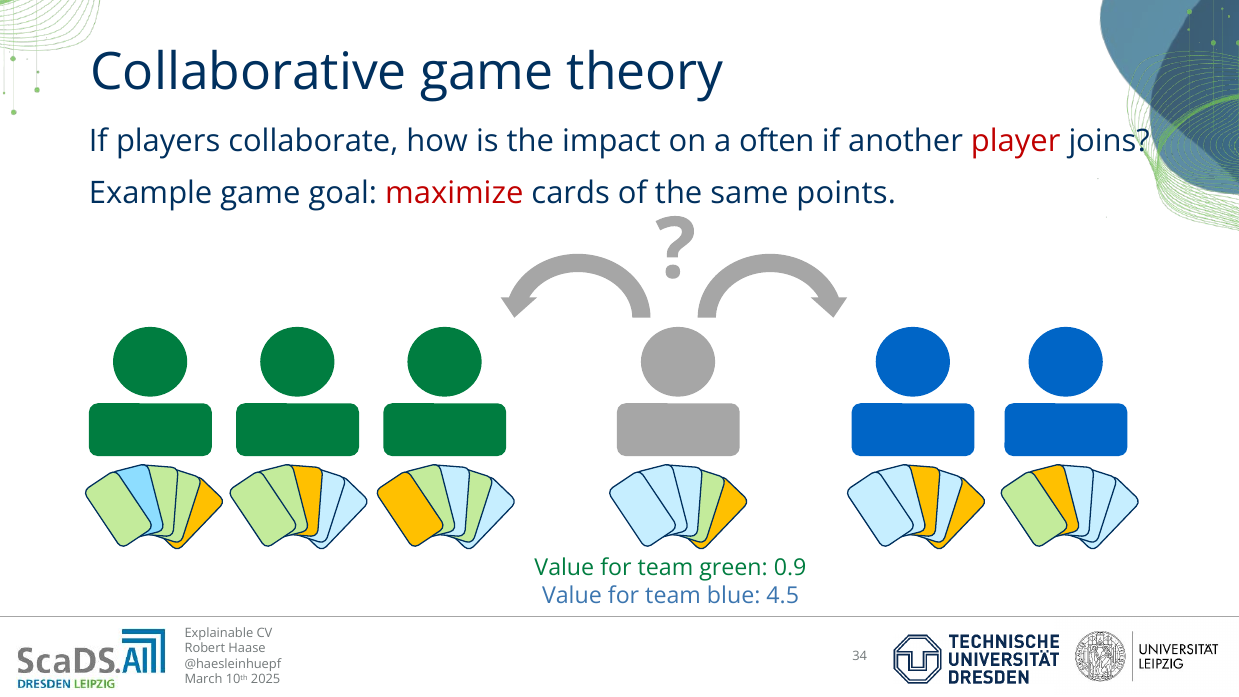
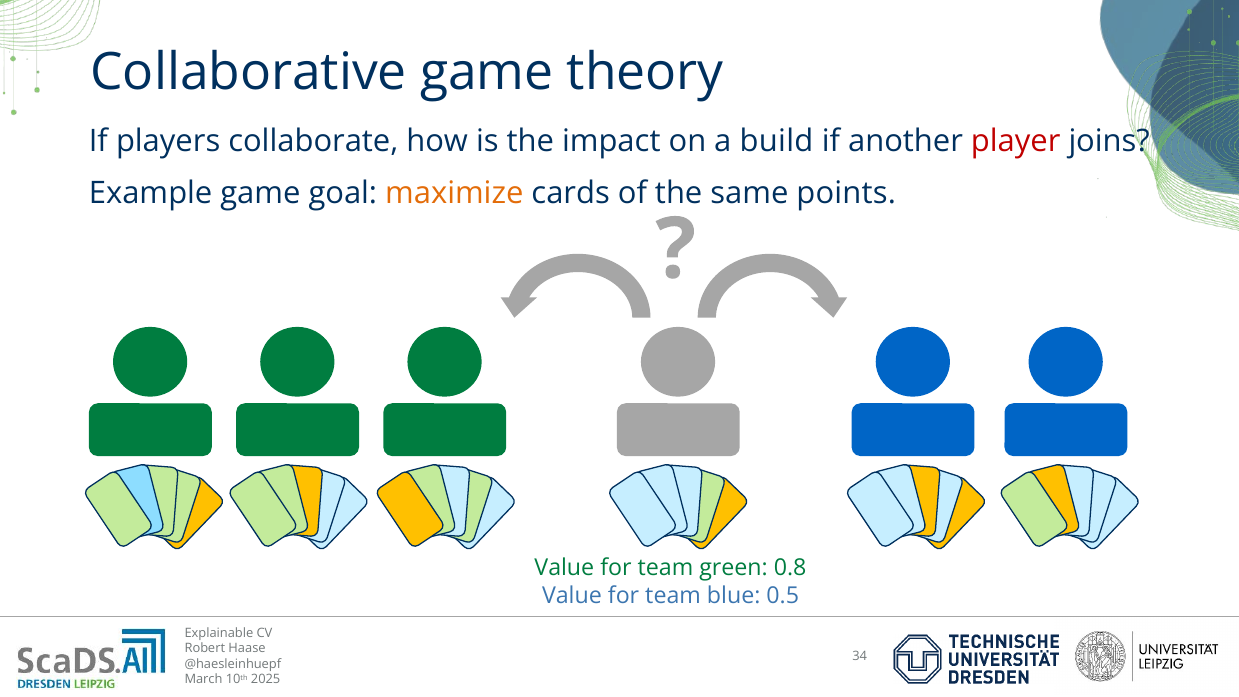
often: often -> build
maximize colour: red -> orange
0.9: 0.9 -> 0.8
4.5: 4.5 -> 0.5
